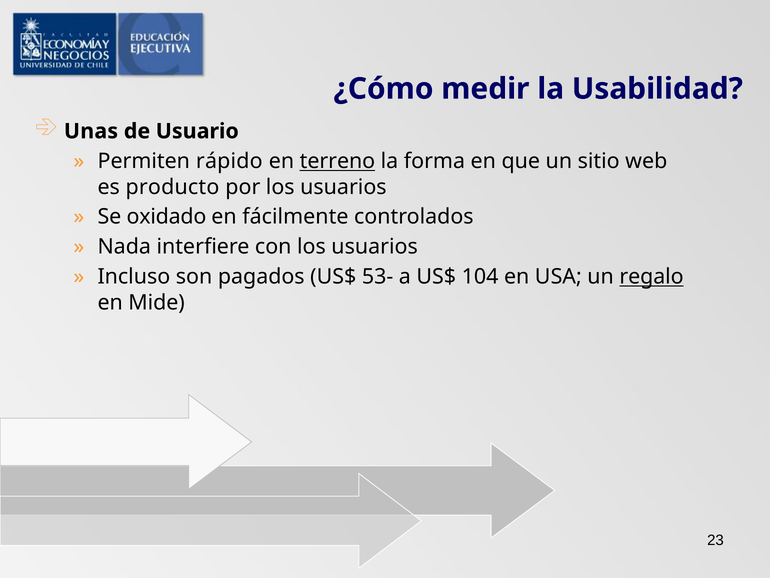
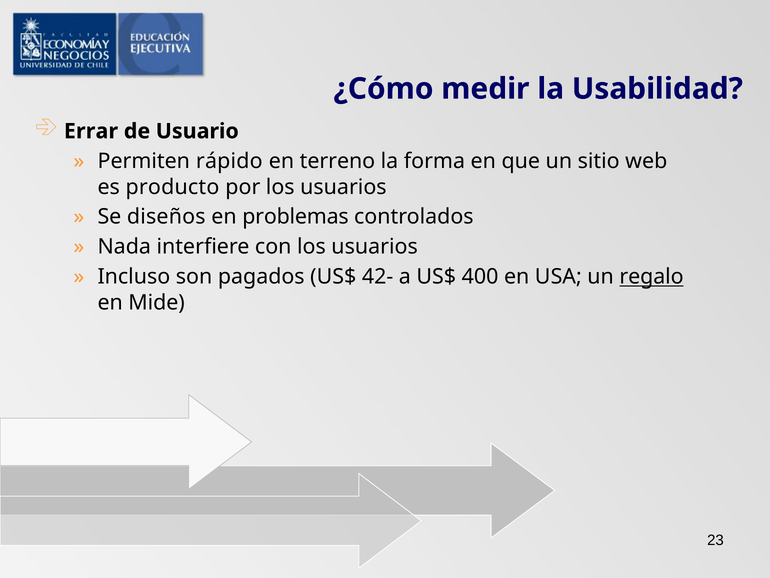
Unas: Unas -> Errar
terreno underline: present -> none
oxidado: oxidado -> diseños
fácilmente: fácilmente -> problemas
53-: 53- -> 42-
104: 104 -> 400
